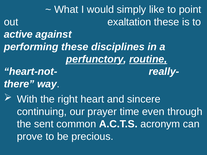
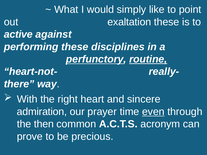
continuing: continuing -> admiration
even underline: none -> present
sent: sent -> then
